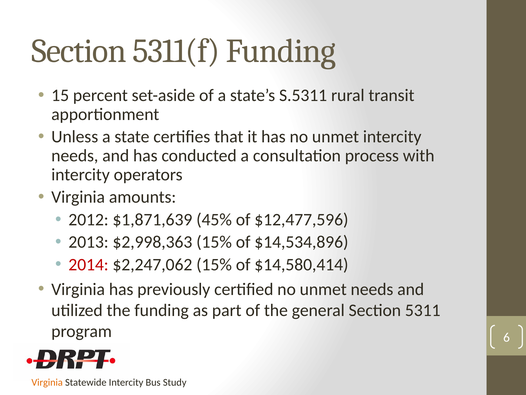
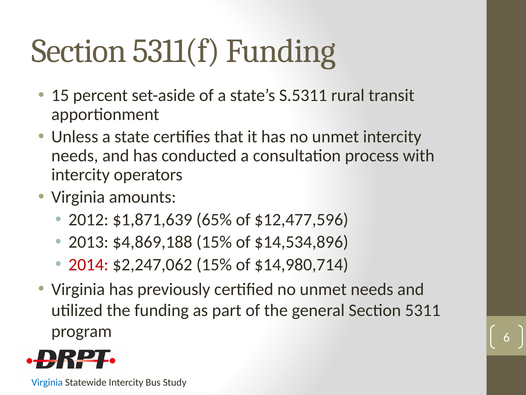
45%: 45% -> 65%
$2,998,363: $2,998,363 -> $4,869,188
$14,580,414: $14,580,414 -> $14,980,714
Virginia at (47, 382) colour: orange -> blue
